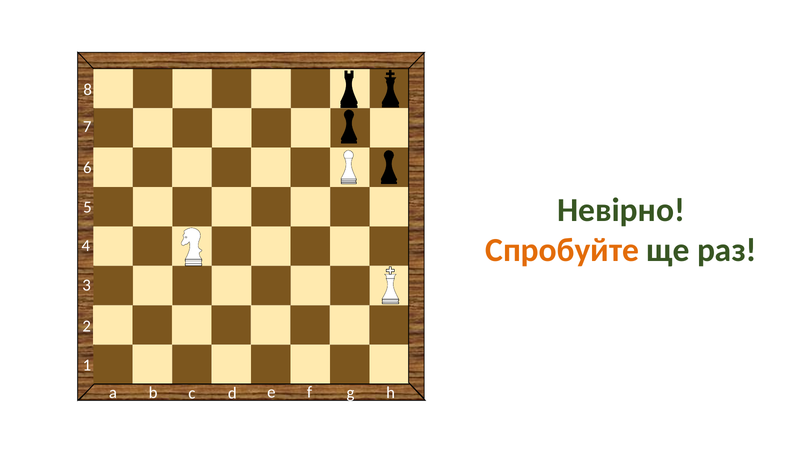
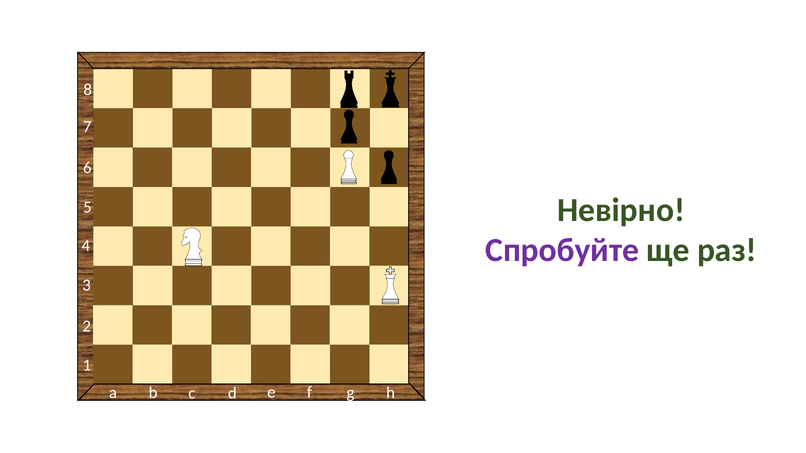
Спробуйте colour: orange -> purple
